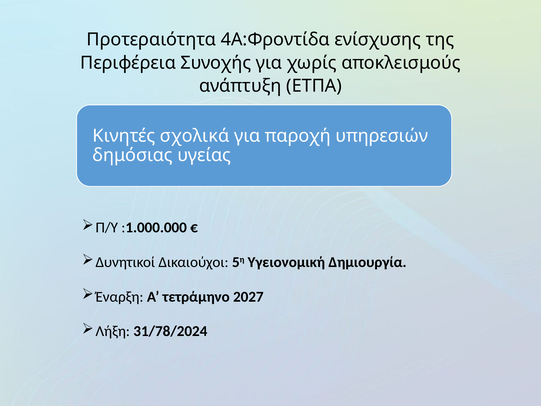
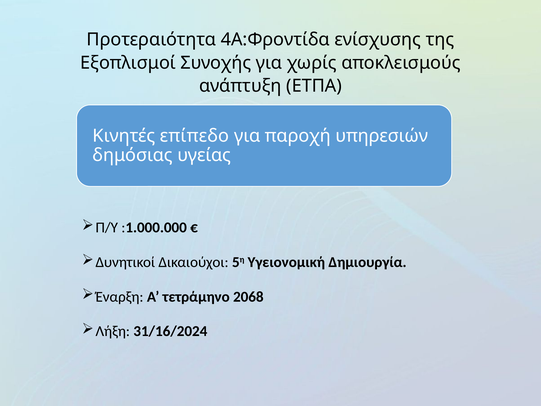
Περιφέρεια: Περιφέρεια -> Εξοπλισμοί
σχολικά: σχολικά -> επίπεδο
2027: 2027 -> 2068
31/78/2024: 31/78/2024 -> 31/16/2024
